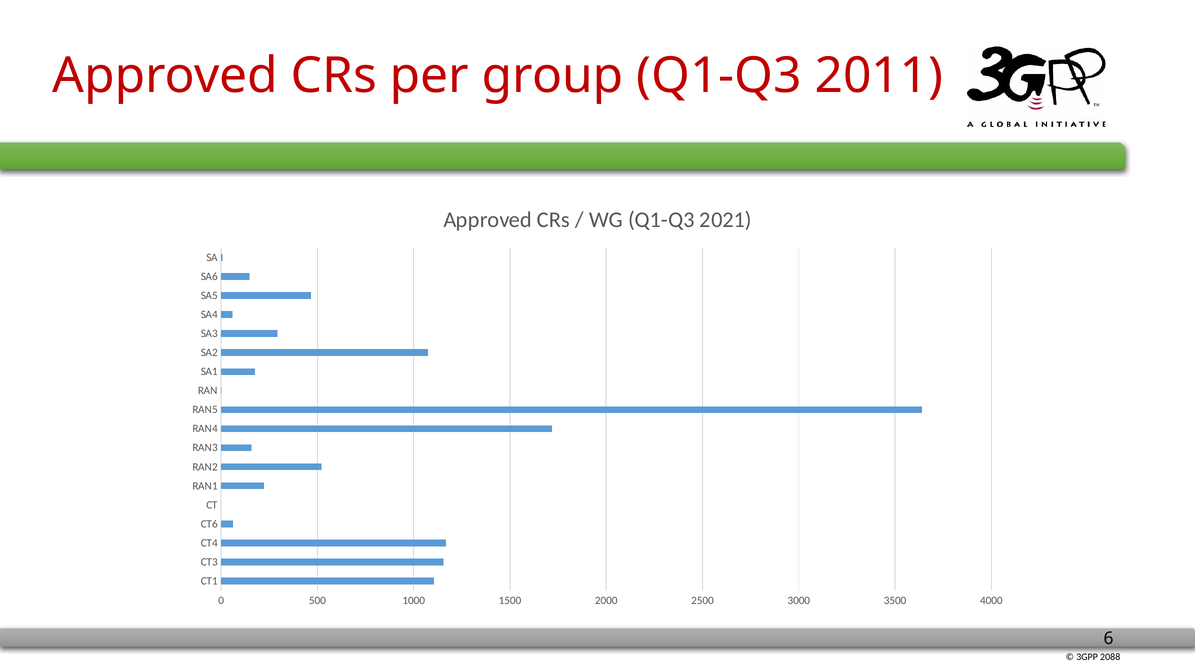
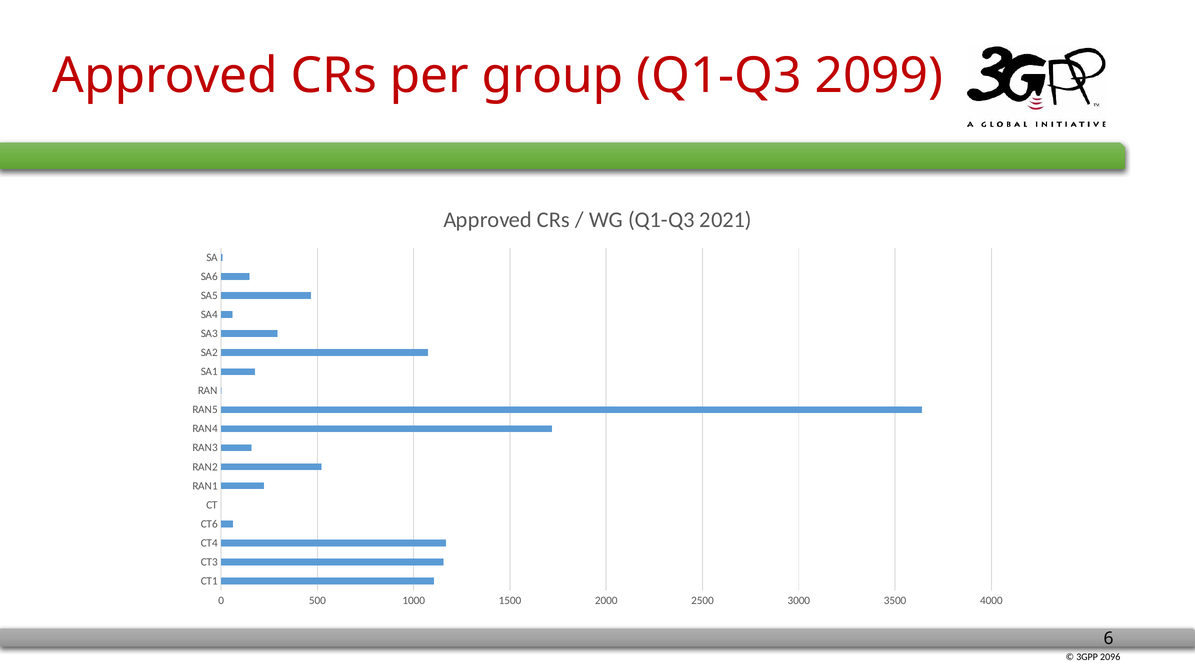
2011: 2011 -> 2099
2088: 2088 -> 2096
